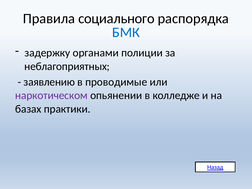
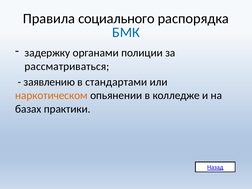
неблагоприятных: неблагоприятных -> рассматриваться
проводимые: проводимые -> стандартами
наркотическом colour: purple -> orange
